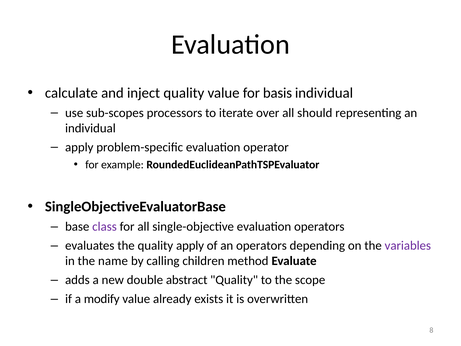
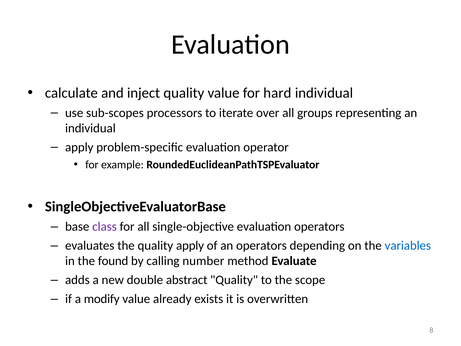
basis: basis -> hard
should: should -> groups
variables colour: purple -> blue
name: name -> found
children: children -> number
